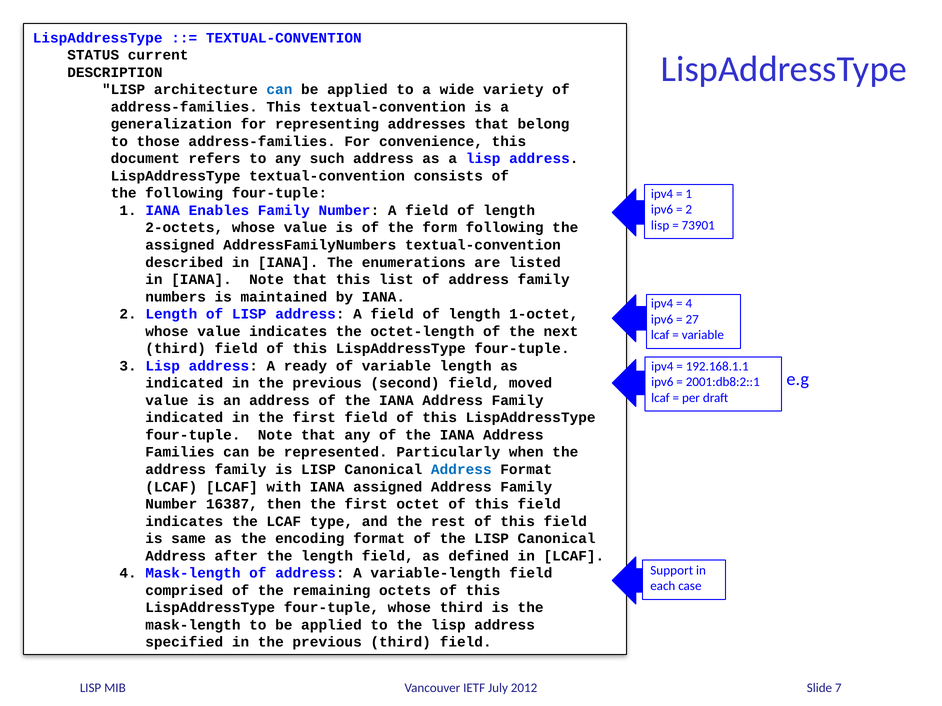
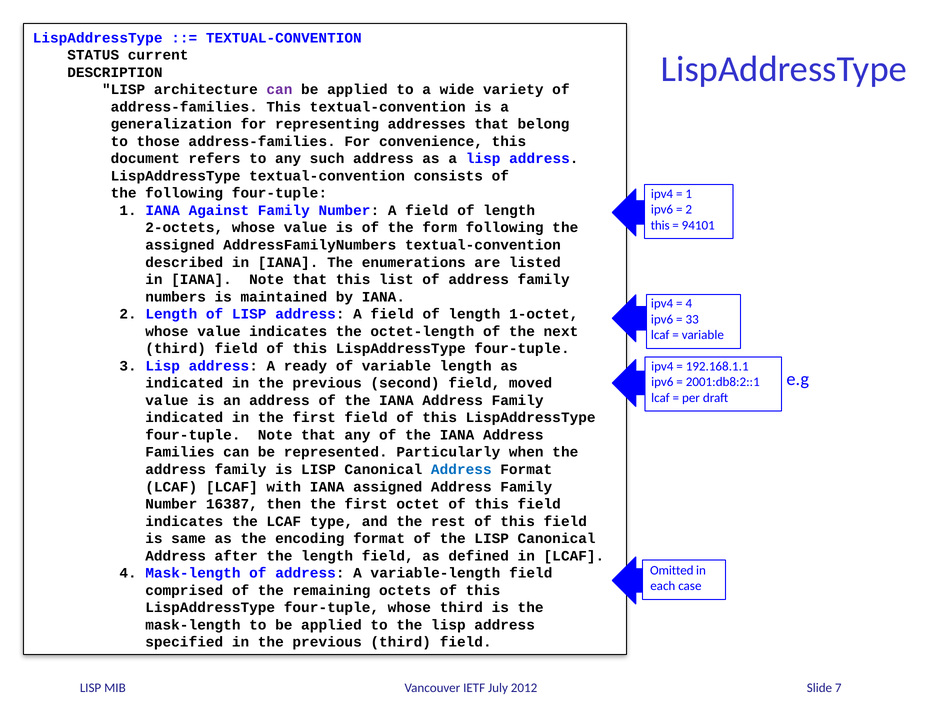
can at (279, 90) colour: blue -> purple
Enables: Enables -> Against
lisp at (660, 225): lisp -> this
73901: 73901 -> 94101
27: 27 -> 33
Support: Support -> Omitted
